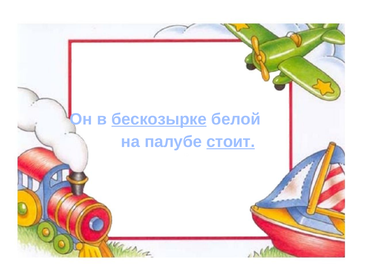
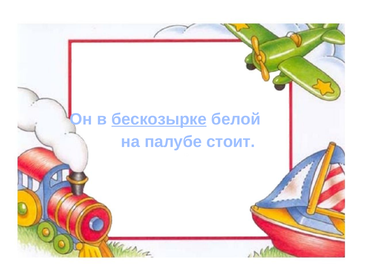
стоит underline: present -> none
